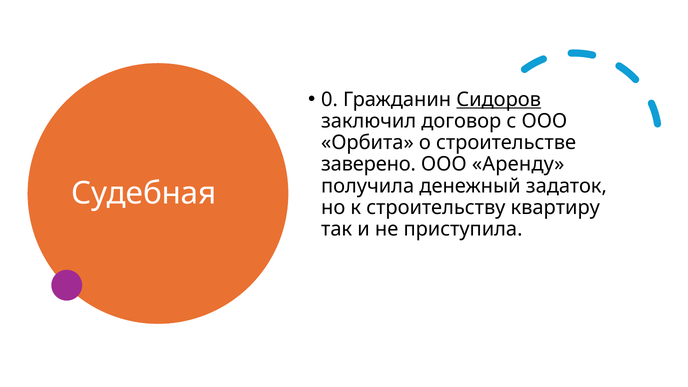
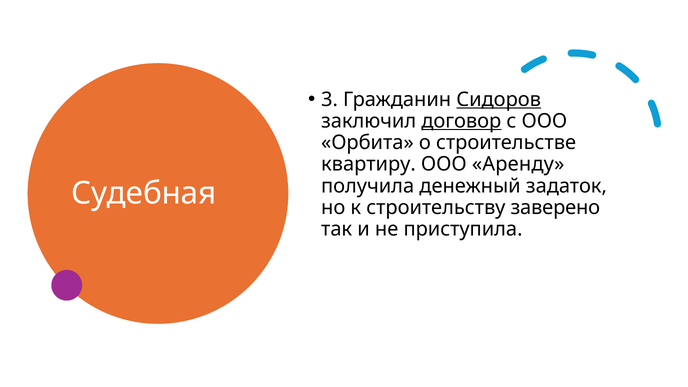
0: 0 -> 3
договор underline: none -> present
заверено: заверено -> квартиру
квартиру: квартиру -> заверено
